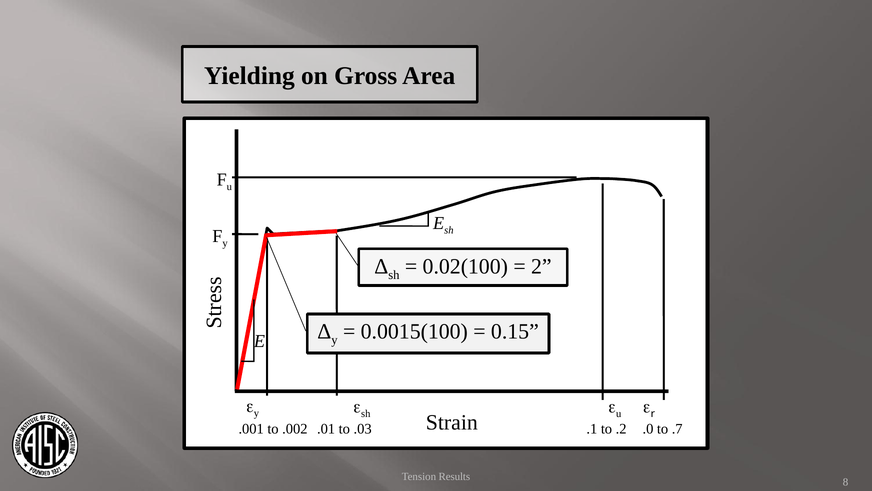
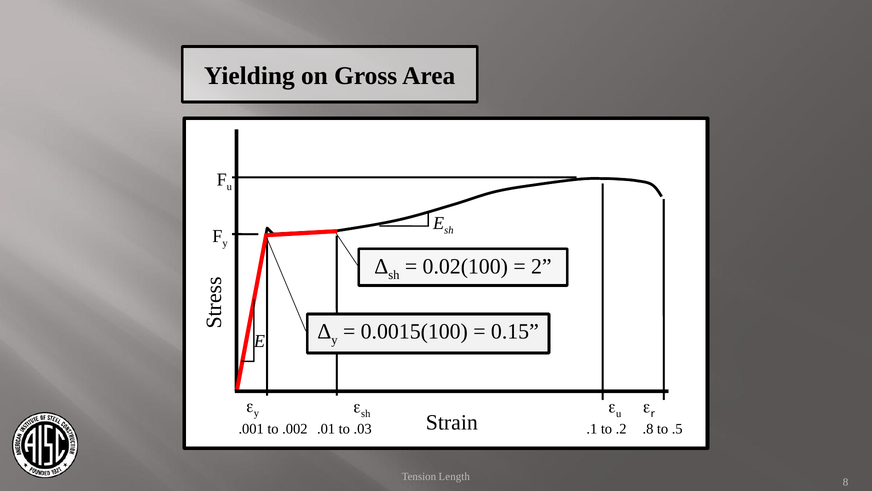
.0: .0 -> .8
.7: .7 -> .5
Results: Results -> Length
